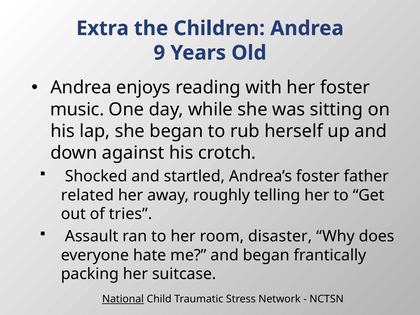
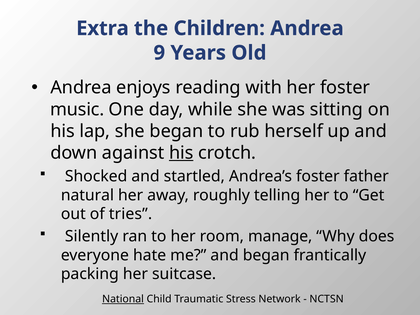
his at (181, 153) underline: none -> present
related: related -> natural
Assault: Assault -> Silently
disaster: disaster -> manage
